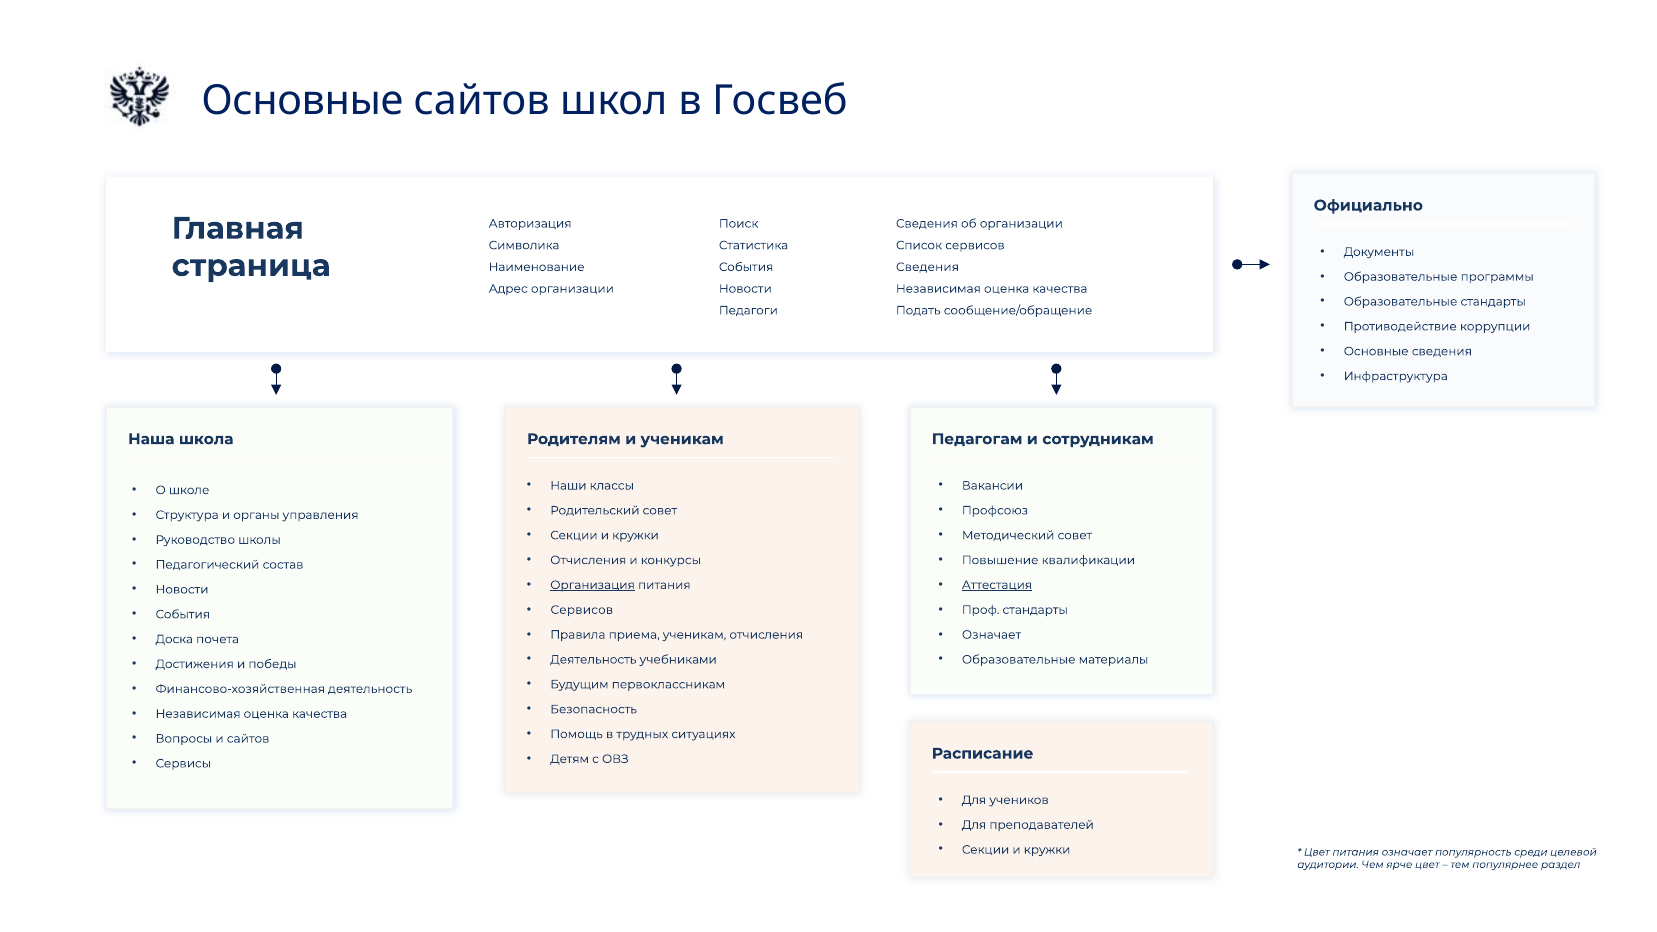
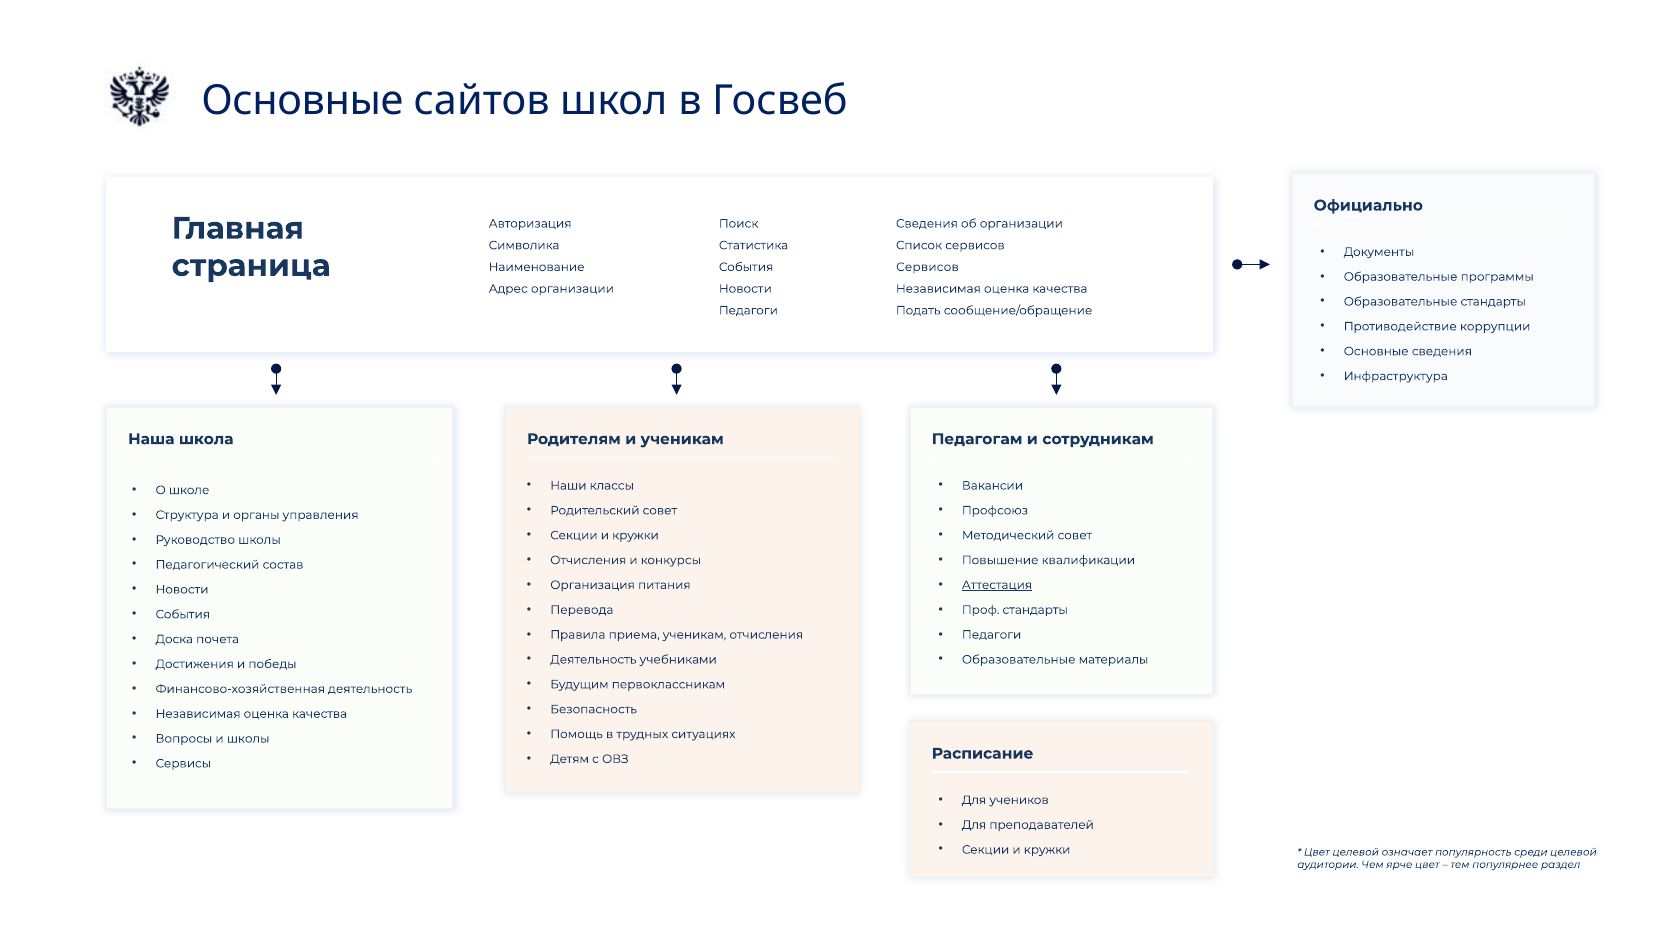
Сведения at (927, 267): Сведения -> Сервисов
Организация underline: present -> none
Сервисов at (582, 610): Сервисов -> Перевода
Означает at (992, 635): Означает -> Педагоги
и сайтов: сайтов -> школы
Цвет питания: питания -> целевой
